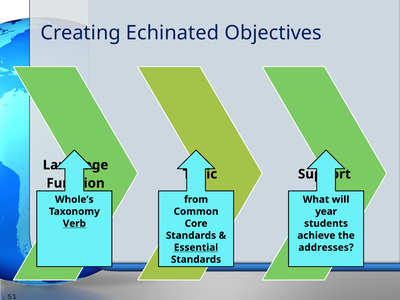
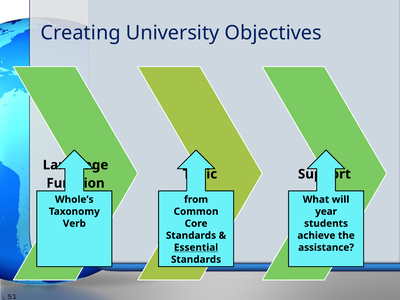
Echinated: Echinated -> University
Verb underline: present -> none
addresses: addresses -> assistance
